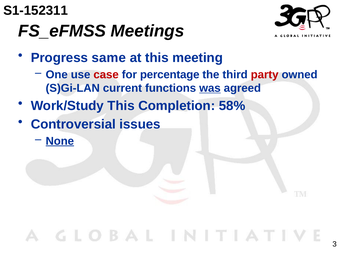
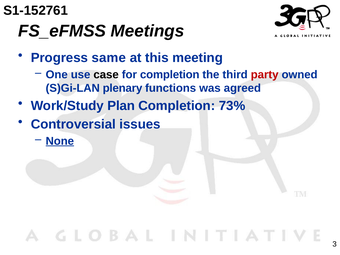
S1-152311: S1-152311 -> S1-152761
case colour: red -> black
for percentage: percentage -> completion
current: current -> plenary
was underline: present -> none
Work/Study This: This -> Plan
58%: 58% -> 73%
